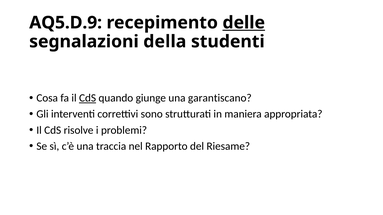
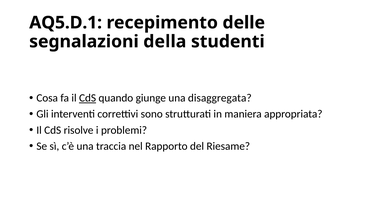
AQ5.D.9: AQ5.D.9 -> AQ5.D.1
delle underline: present -> none
garantiscano: garantiscano -> disaggregata
